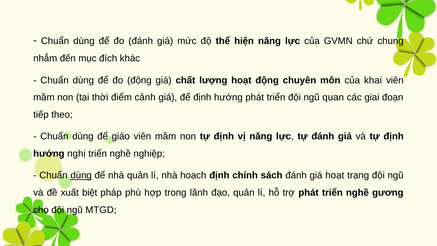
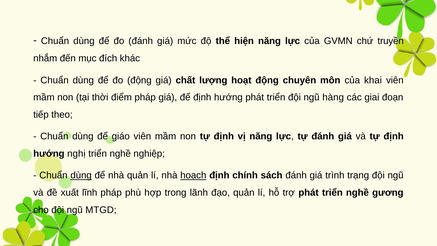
chung: chung -> truyền
điểm cảnh: cảnh -> pháp
quan: quan -> hàng
hoạch underline: none -> present
giá hoạt: hoạt -> trình
biệt: biệt -> lĩnh
